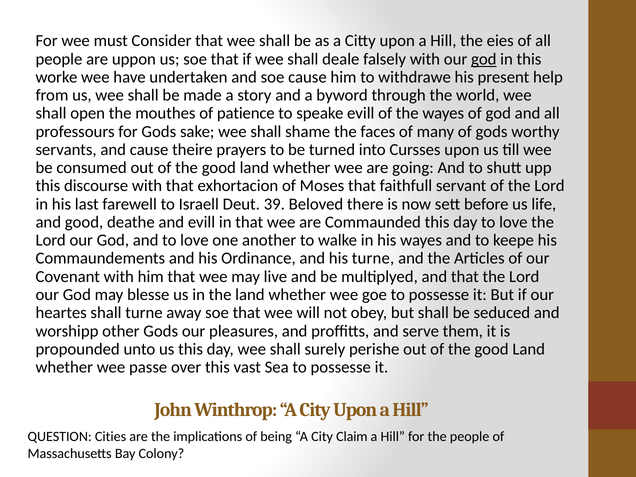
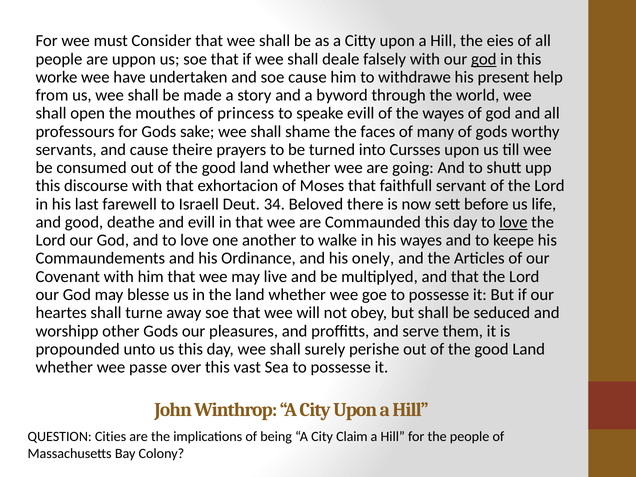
patience: patience -> princess
39: 39 -> 34
love at (513, 222) underline: none -> present
his turne: turne -> onely
